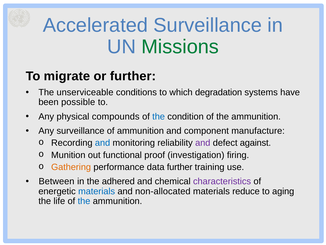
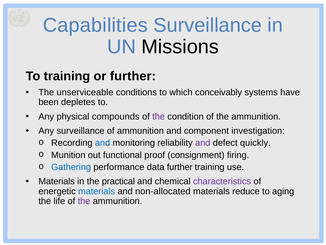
Accelerated: Accelerated -> Capabilities
Missions colour: green -> black
To migrate: migrate -> training
degradation: degradation -> conceivably
possible: possible -> depletes
the at (159, 116) colour: blue -> purple
manufacture: manufacture -> investigation
against: against -> quickly
investigation: investigation -> consignment
Gathering colour: orange -> blue
Between at (57, 181): Between -> Materials
adhered: adhered -> practical
the at (84, 201) colour: blue -> purple
